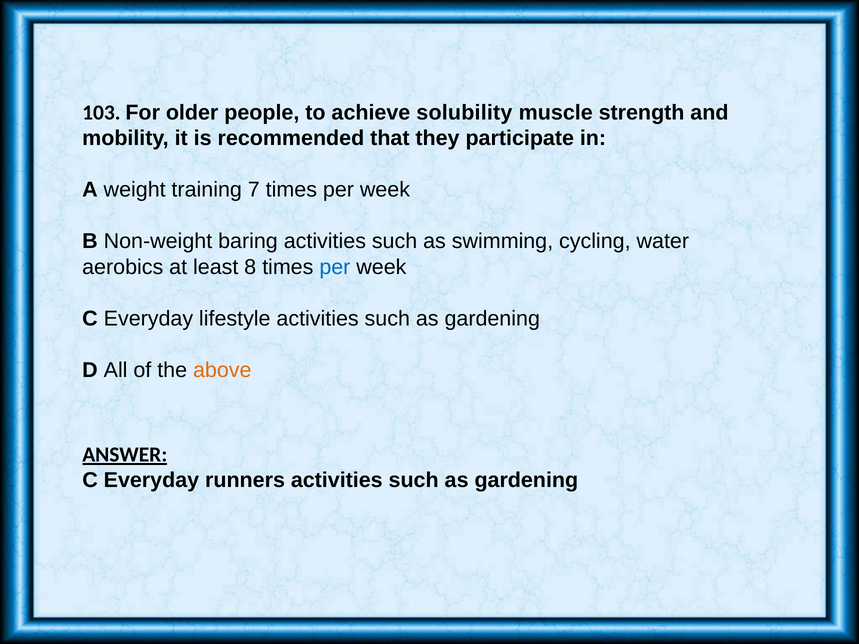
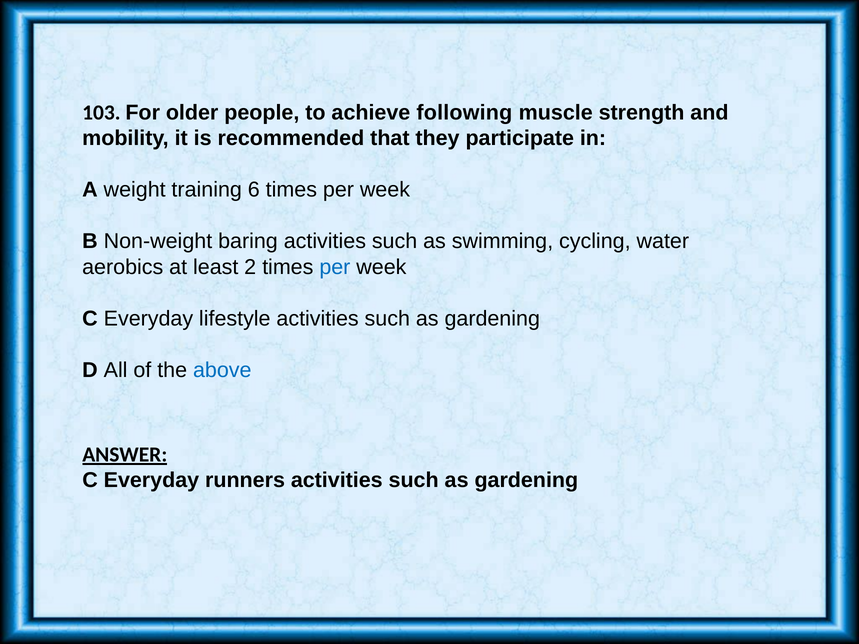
solubility: solubility -> following
7: 7 -> 6
8: 8 -> 2
above colour: orange -> blue
